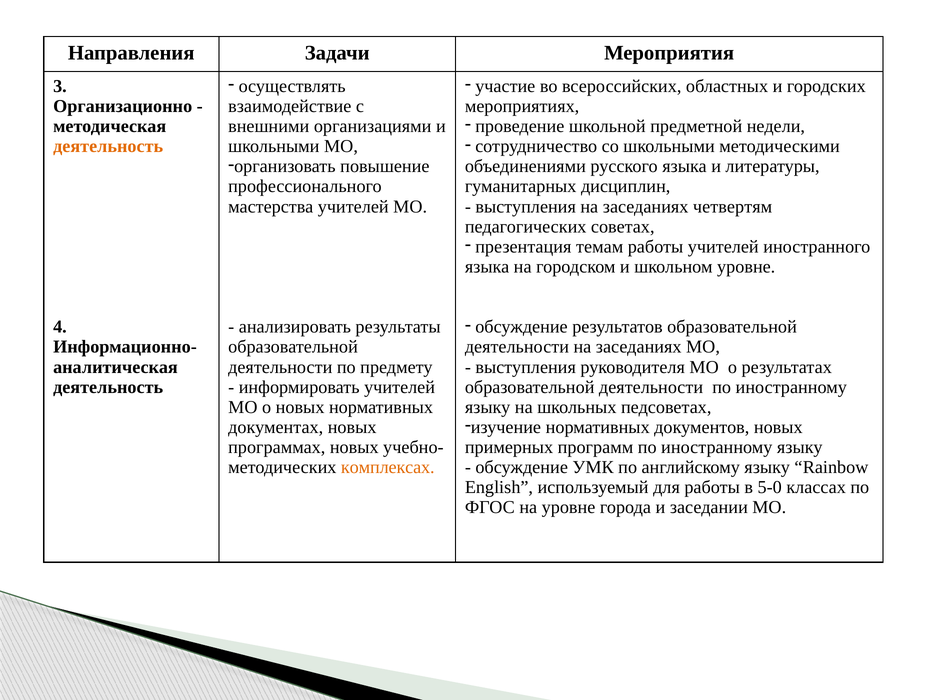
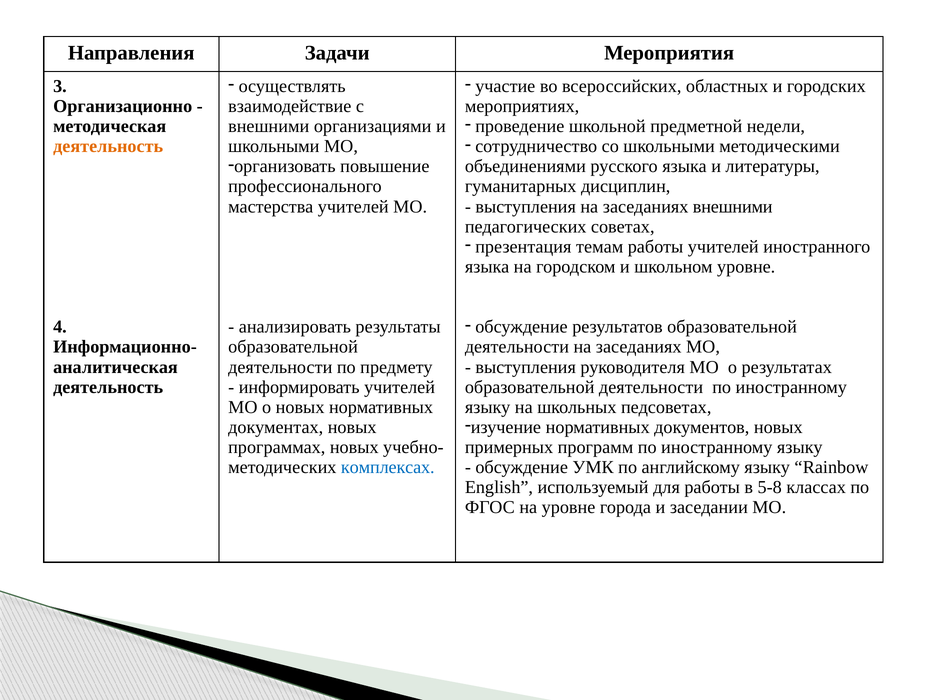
заседаниях четвертям: четвертям -> внешними
комплексах colour: orange -> blue
5-0: 5-0 -> 5-8
